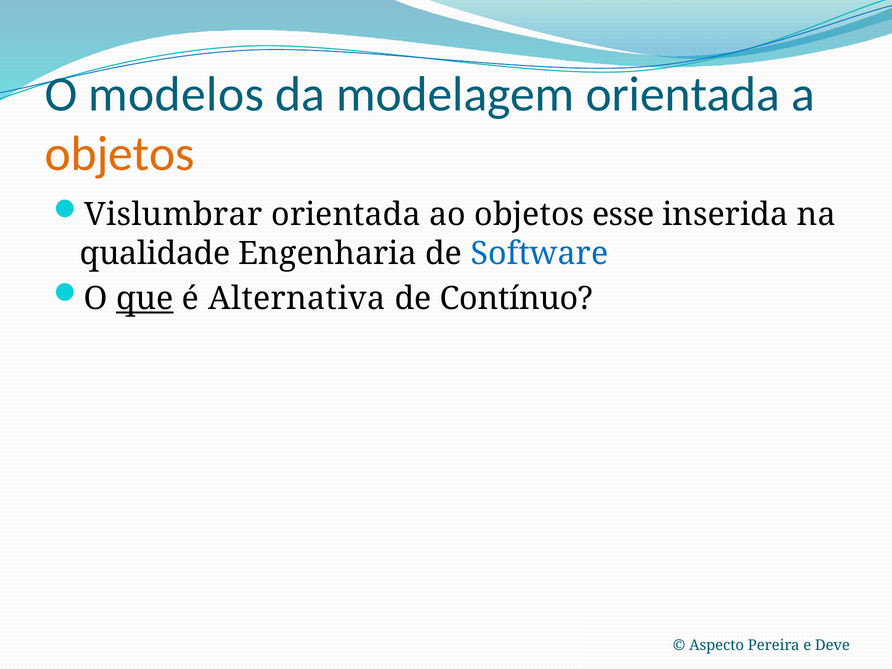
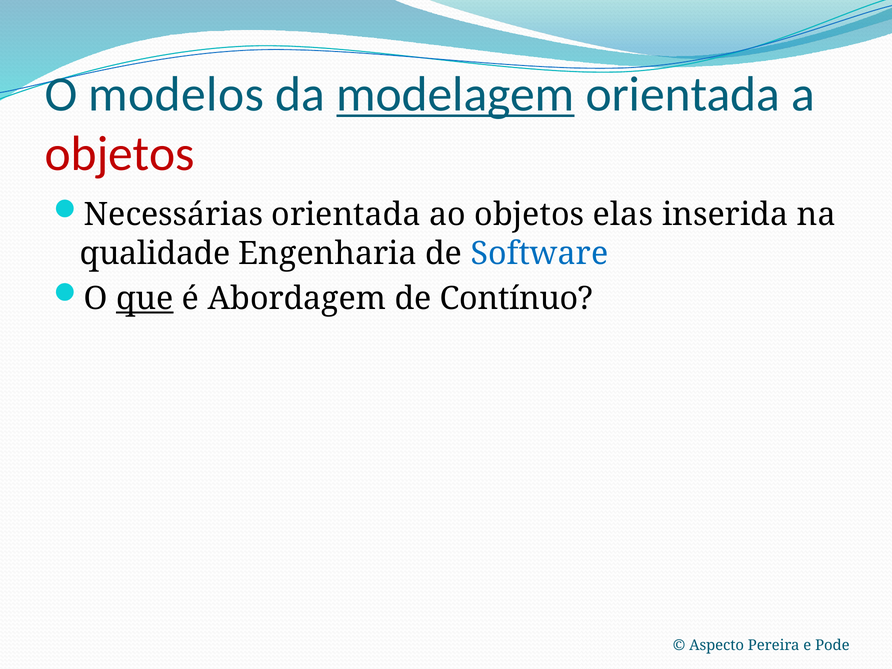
modelagem underline: none -> present
objetos at (120, 154) colour: orange -> red
Vislumbrar: Vislumbrar -> Necessárias
esse: esse -> elas
Alternativa: Alternativa -> Abordagem
Deve: Deve -> Pode
